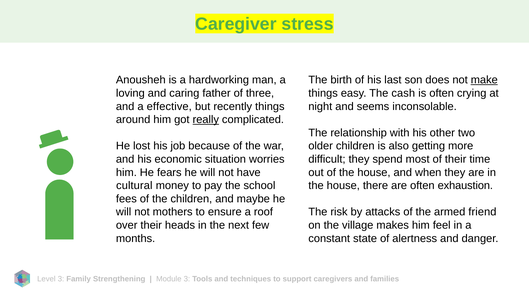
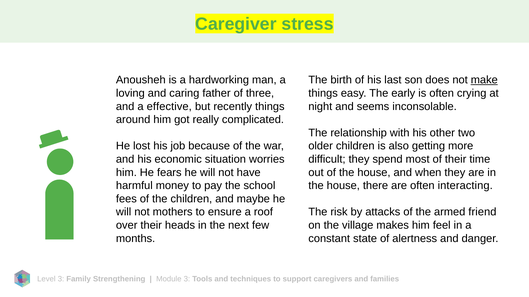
cash: cash -> early
really underline: present -> none
cultural: cultural -> harmful
exhaustion: exhaustion -> interacting
